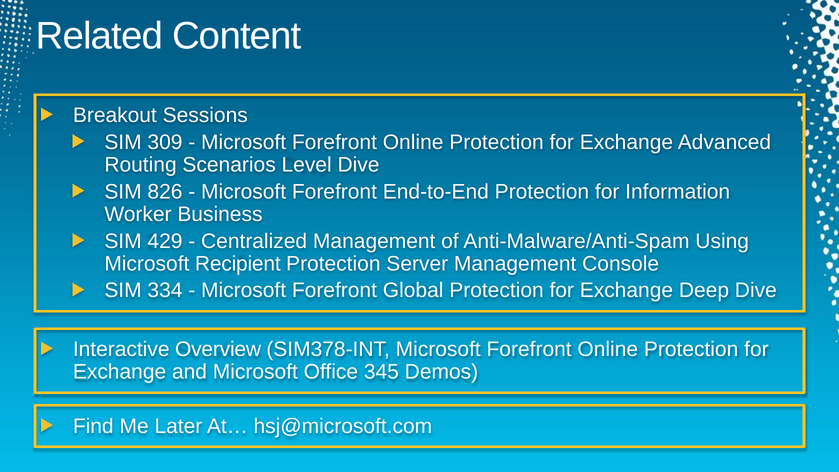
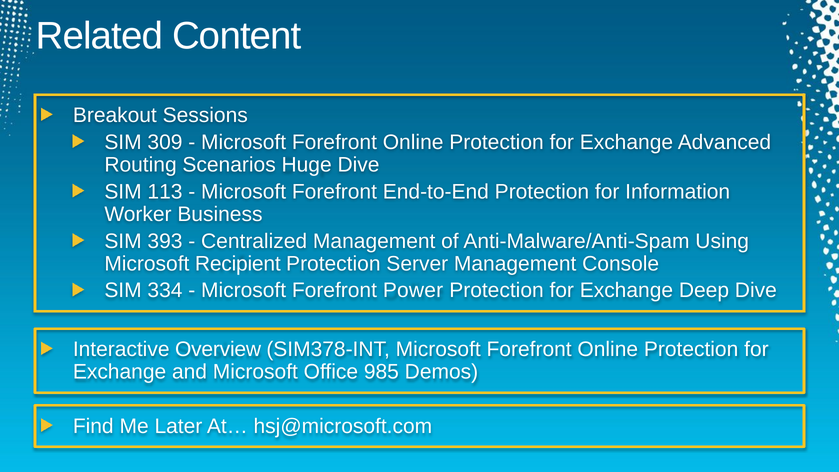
Level: Level -> Huge
826: 826 -> 113
429: 429 -> 393
Global: Global -> Power
345: 345 -> 985
